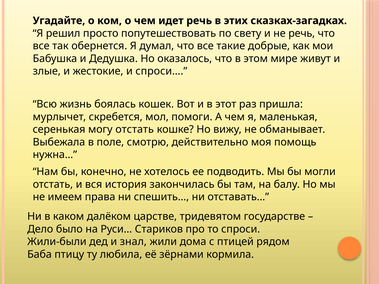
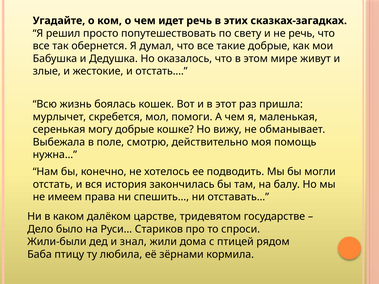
спроси…: спроси… -> отстать…
могу отстать: отстать -> добрые
